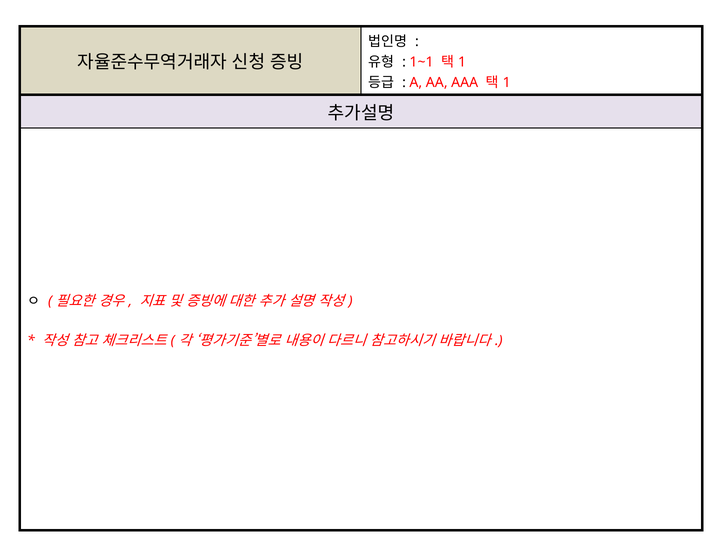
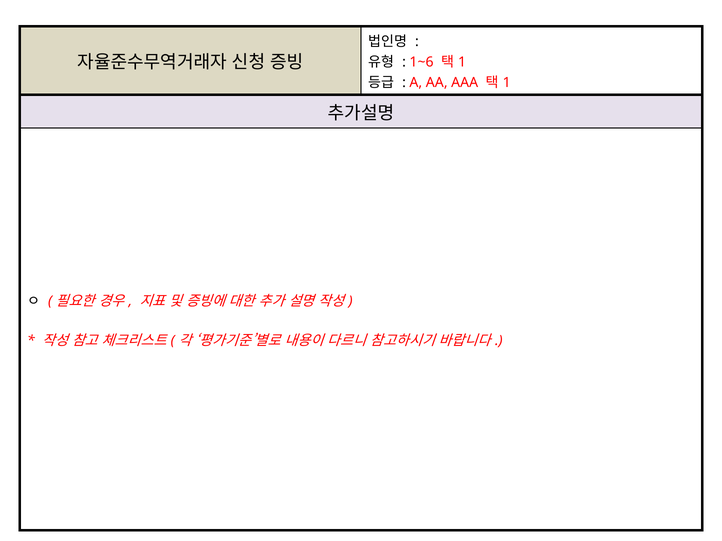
1~1: 1~1 -> 1~6
